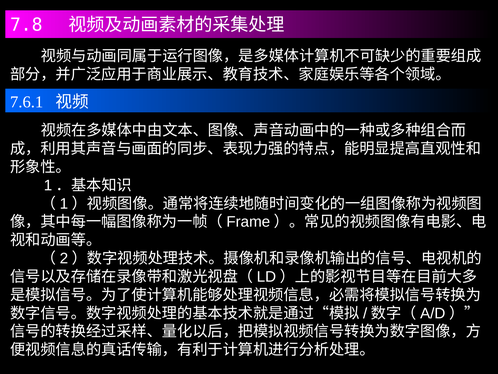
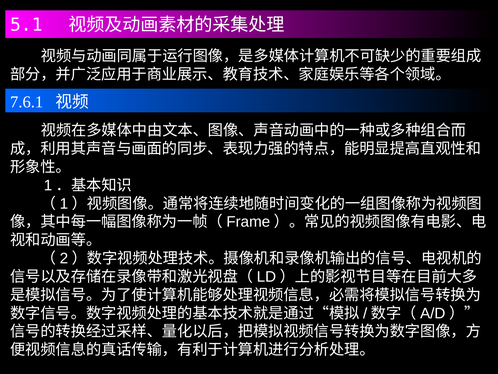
7.8: 7.8 -> 5.1
